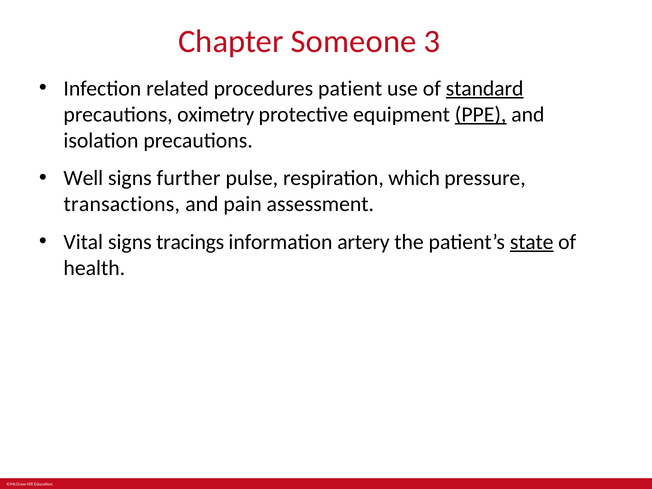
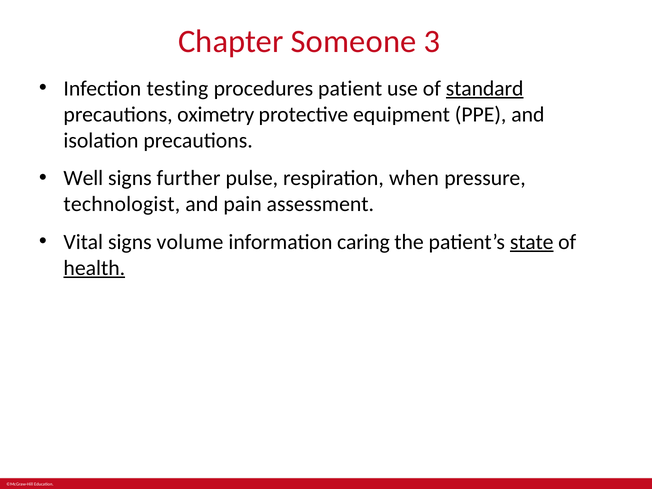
related: related -> testing
PPE underline: present -> none
which: which -> when
transactions: transactions -> technologist
tracings: tracings -> volume
artery: artery -> caring
health underline: none -> present
